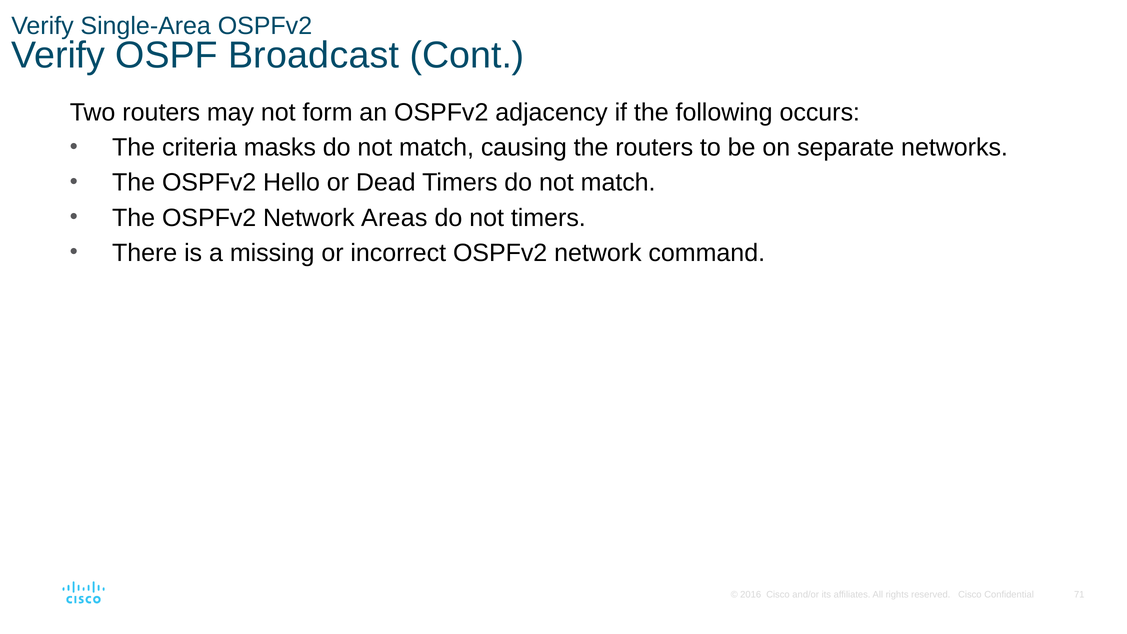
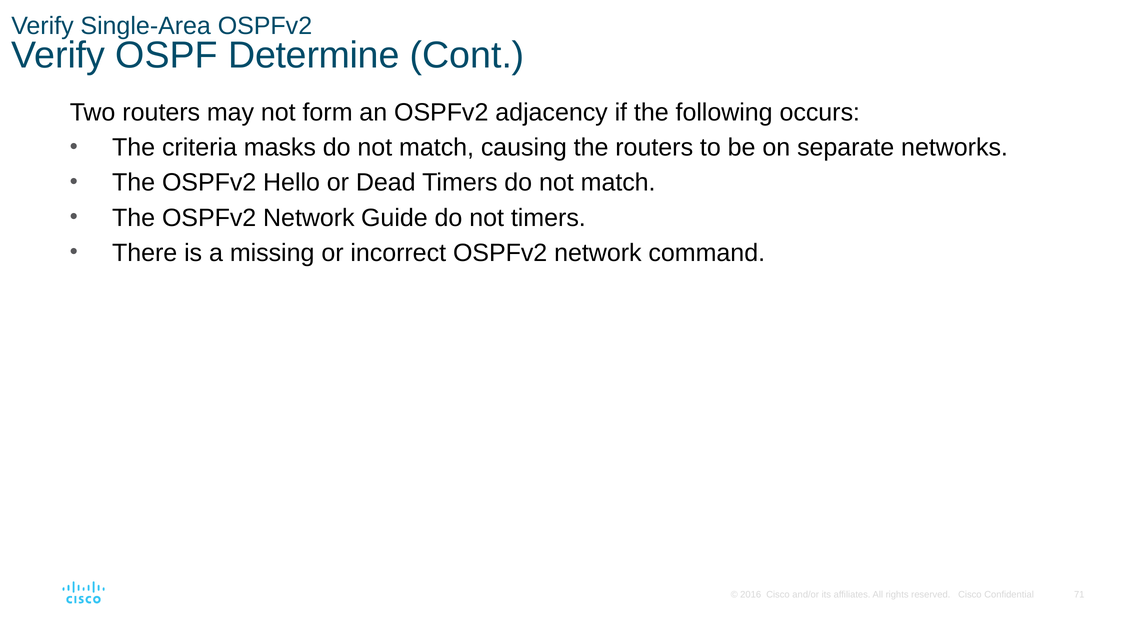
Broadcast: Broadcast -> Determine
Areas: Areas -> Guide
